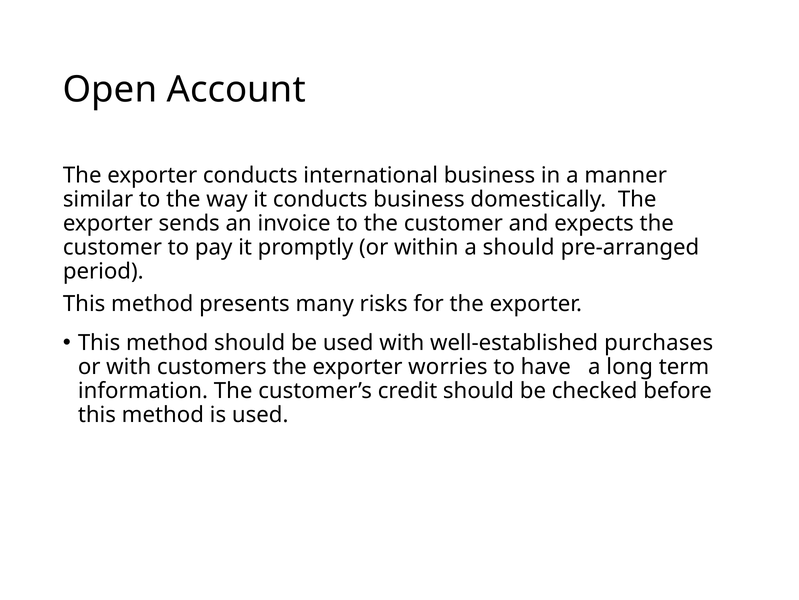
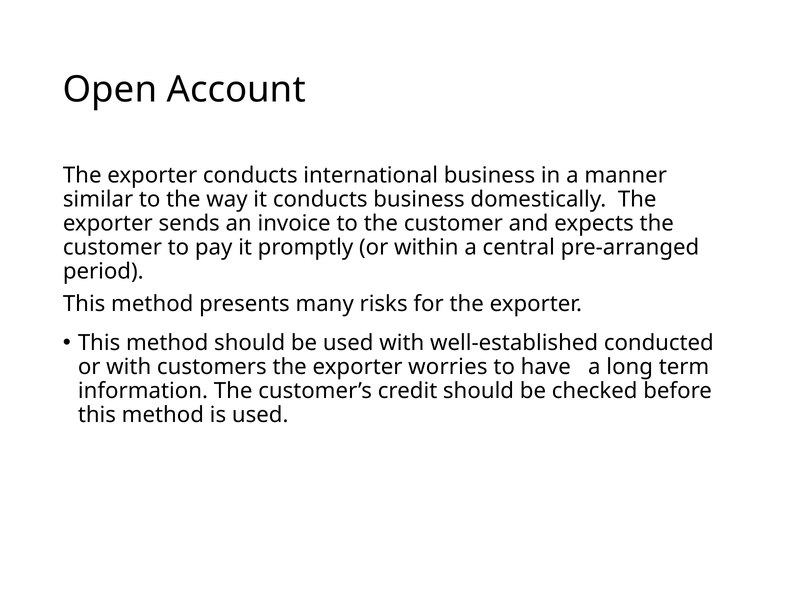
a should: should -> central
purchases: purchases -> conducted
